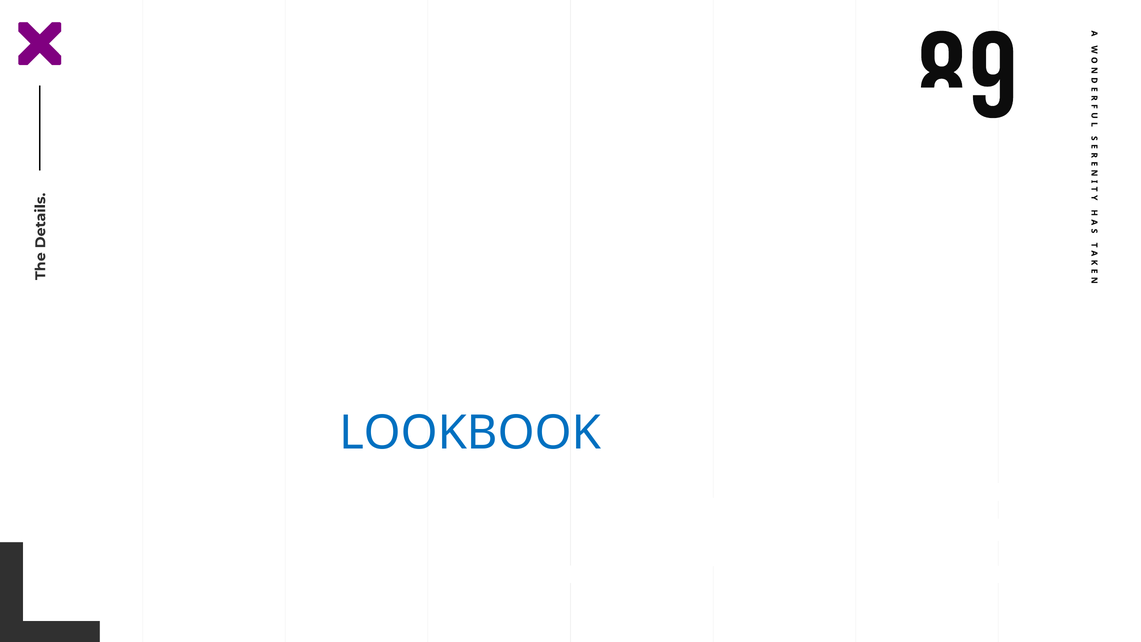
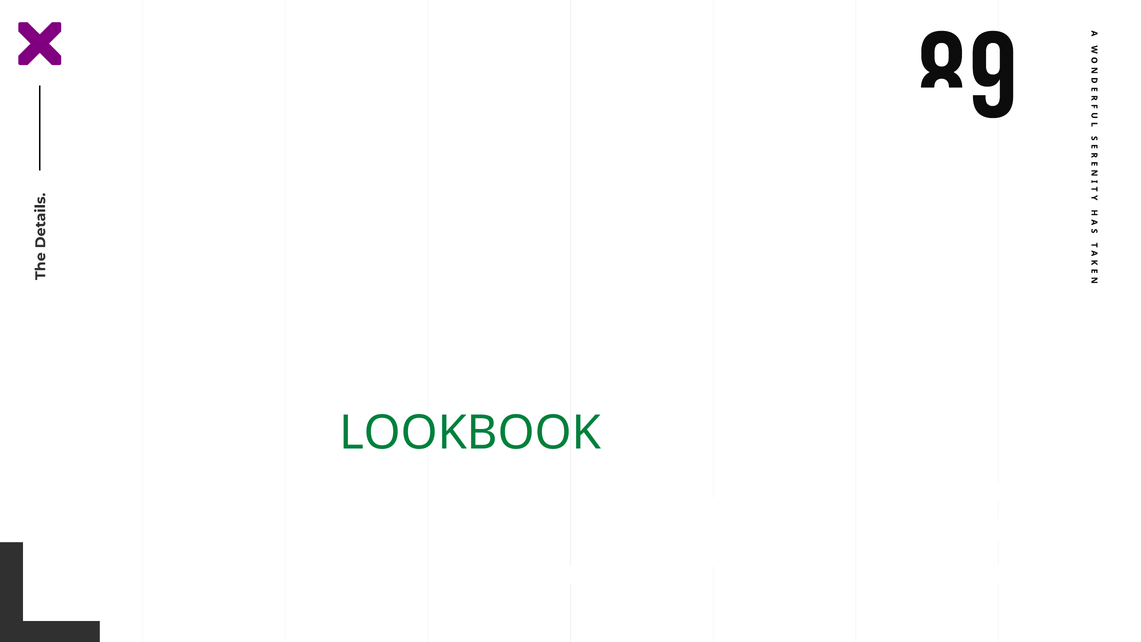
LOOKBOOK colour: blue -> green
